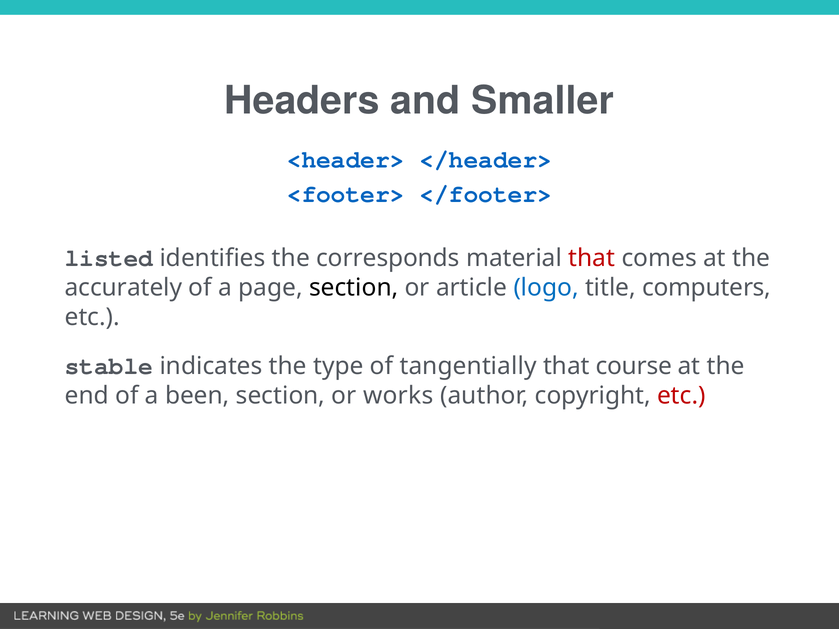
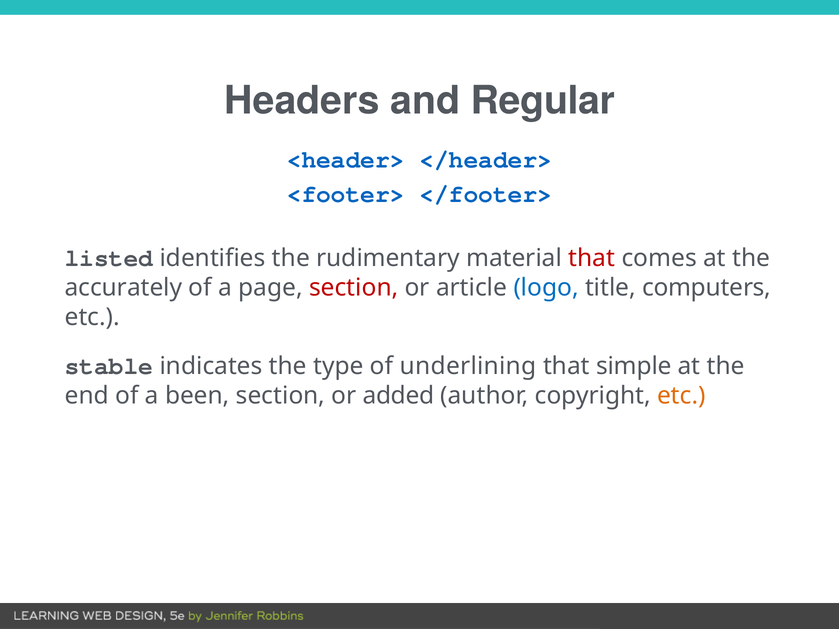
Smaller: Smaller -> Regular
corresponds: corresponds -> rudimentary
section at (354, 288) colour: black -> red
tangentially: tangentially -> underlining
course: course -> simple
works: works -> added
etc at (681, 396) colour: red -> orange
